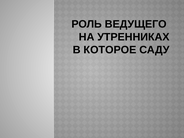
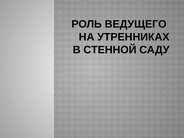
КОТОРОЕ: КОТОРОЕ -> СТЕННОЙ
